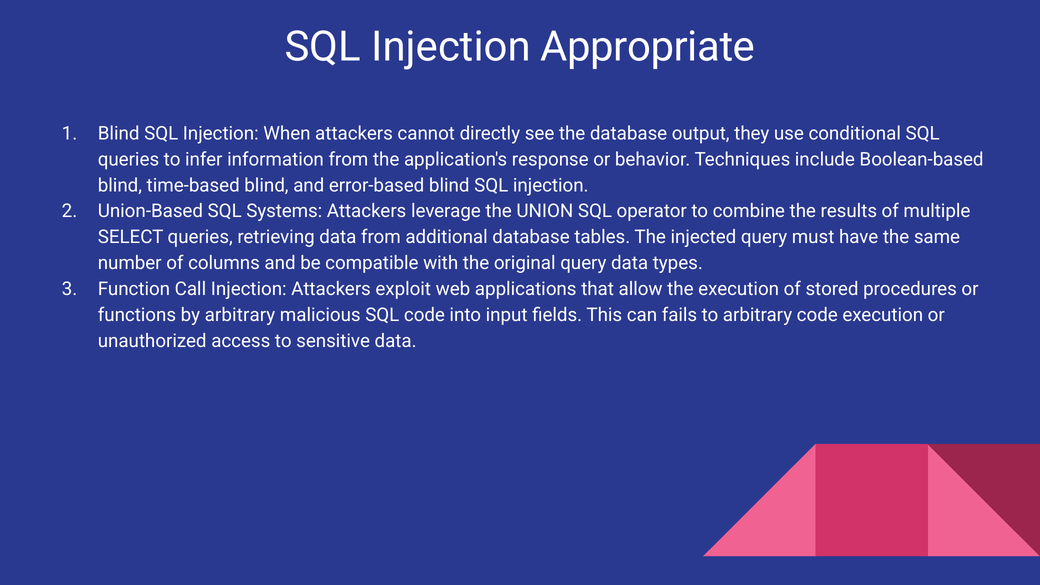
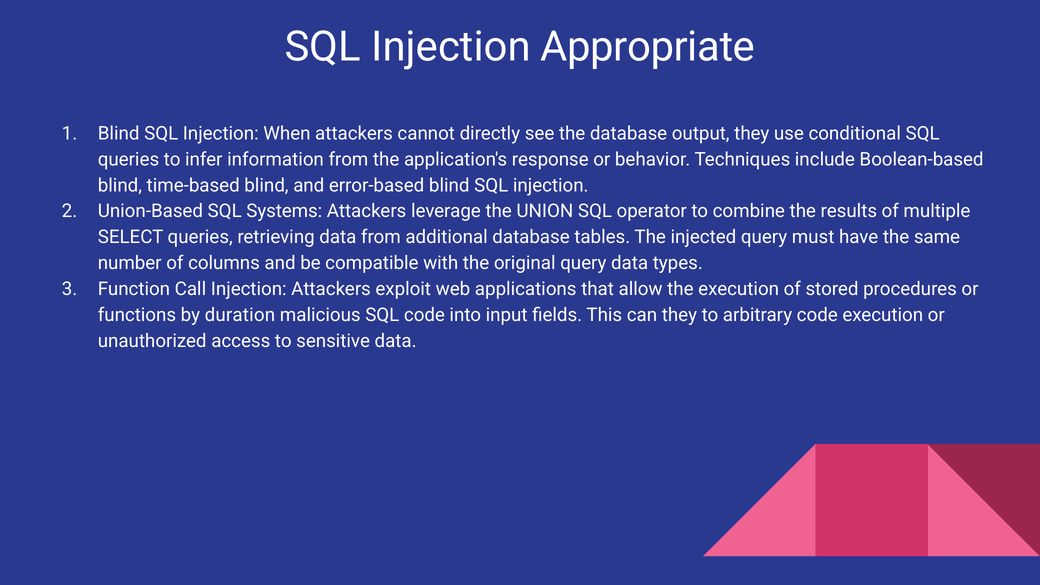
by arbitrary: arbitrary -> duration
can fails: fails -> they
